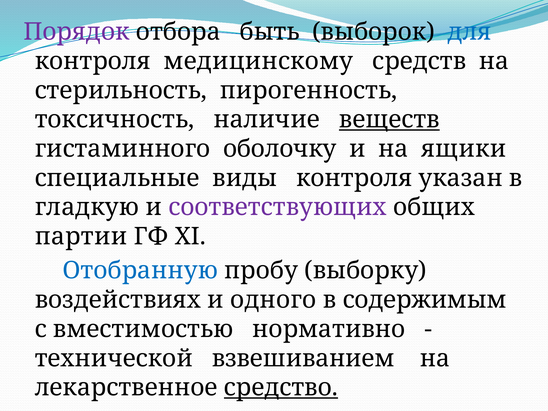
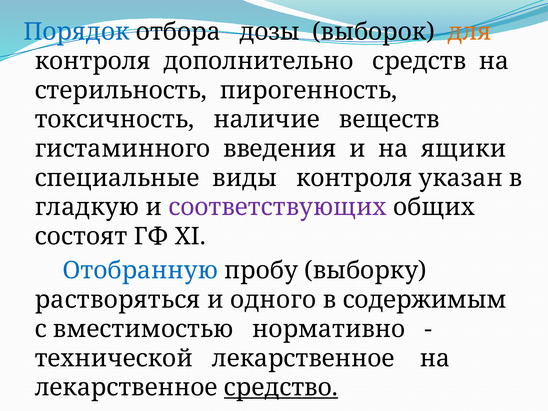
Порядок colour: purple -> blue
быть: быть -> дозы
для colour: blue -> orange
медицинскому: медицинскому -> дополнительно
веществ underline: present -> none
оболочку: оболочку -> введения
партии: партии -> состоят
воздействиях: воздействиях -> растворяться
технической взвешиванием: взвешиванием -> лекарственное
